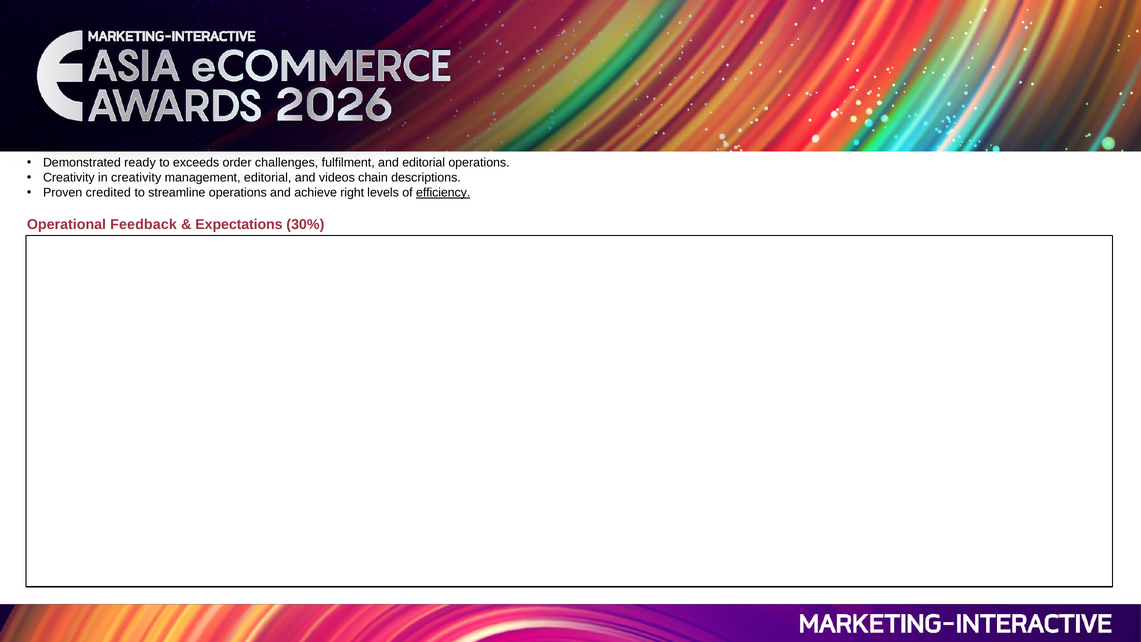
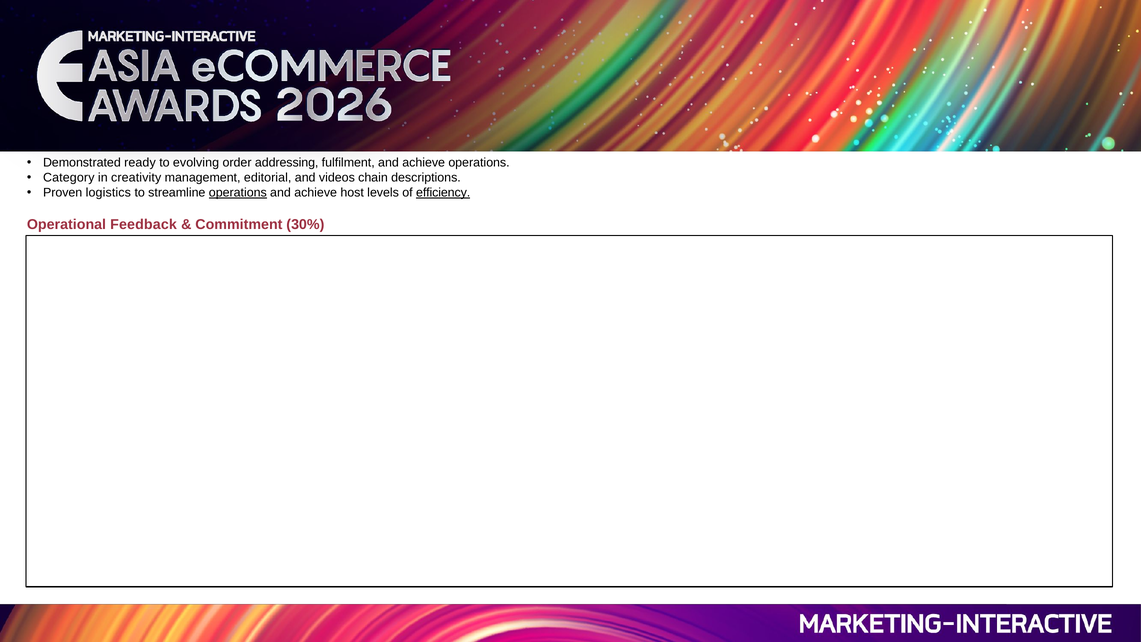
exceeds: exceeds -> evolving
challenges: challenges -> addressing
fulfilment and editorial: editorial -> achieve
Creativity at (69, 178): Creativity -> Category
credited: credited -> logistics
operations at (238, 193) underline: none -> present
right: right -> host
Expectations: Expectations -> Commitment
